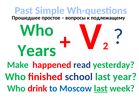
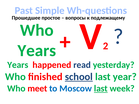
Make at (18, 65): Make -> Years
school underline: none -> present
drink: drink -> meet
